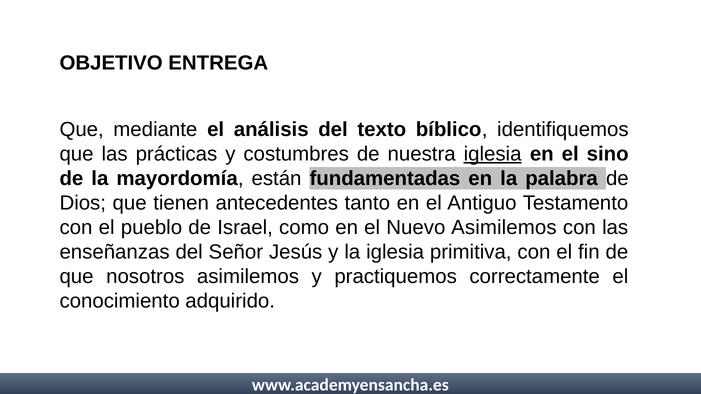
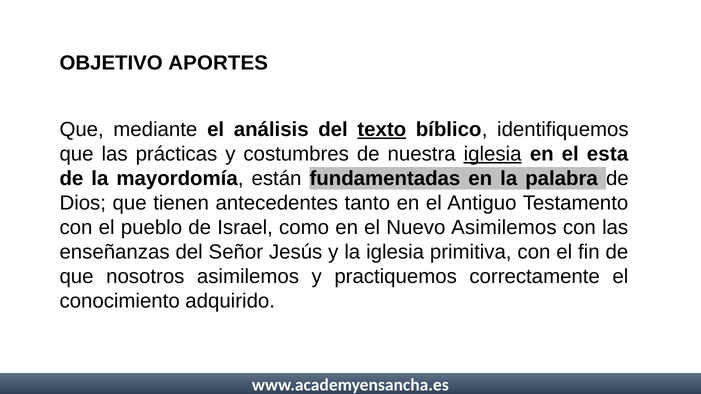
ENTREGA: ENTREGA -> APORTES
texto underline: none -> present
sino: sino -> esta
